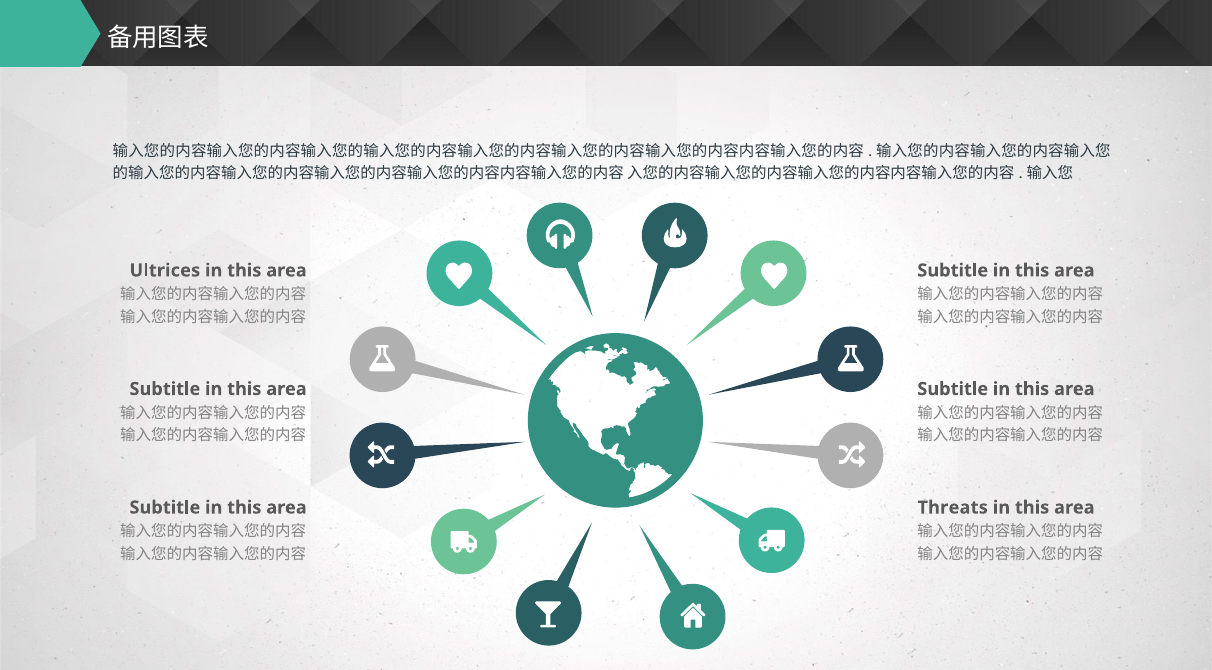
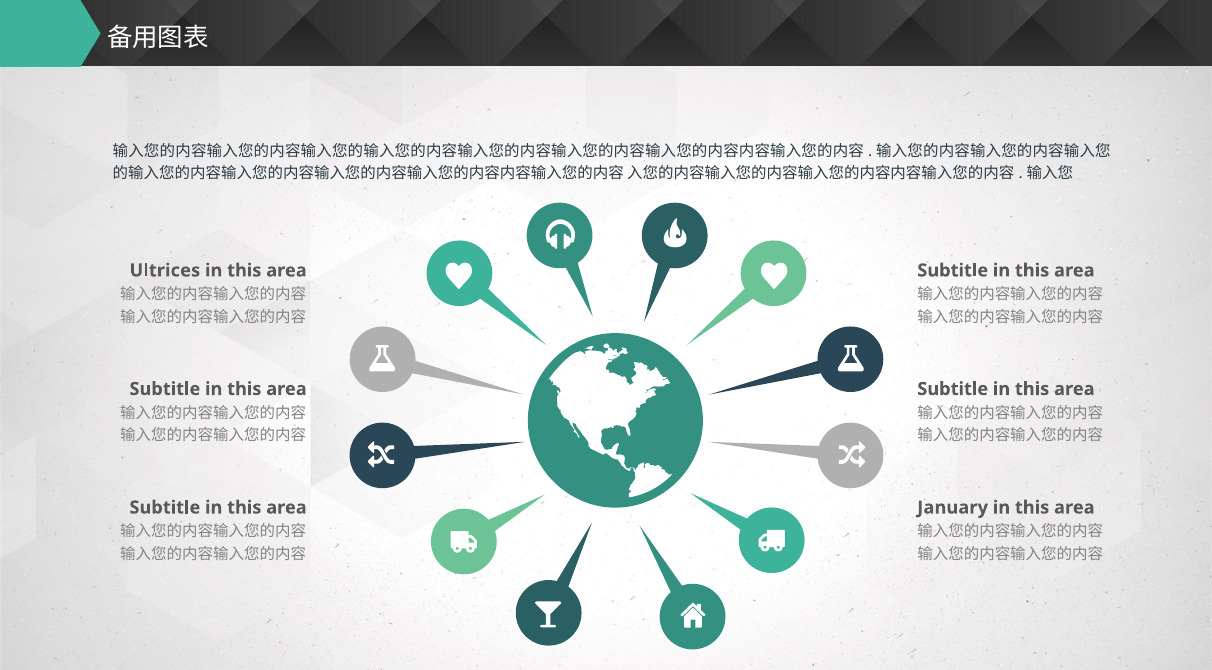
Threats: Threats -> January
